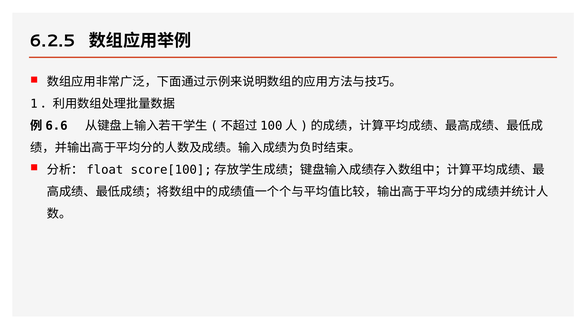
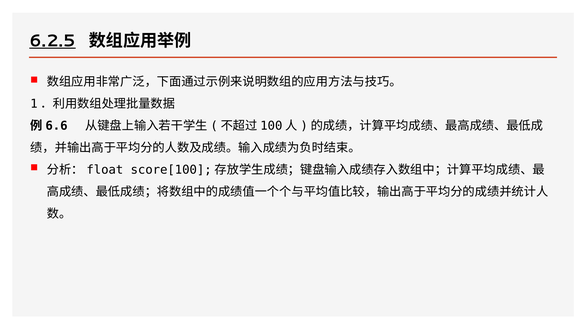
6.2.5 underline: none -> present
